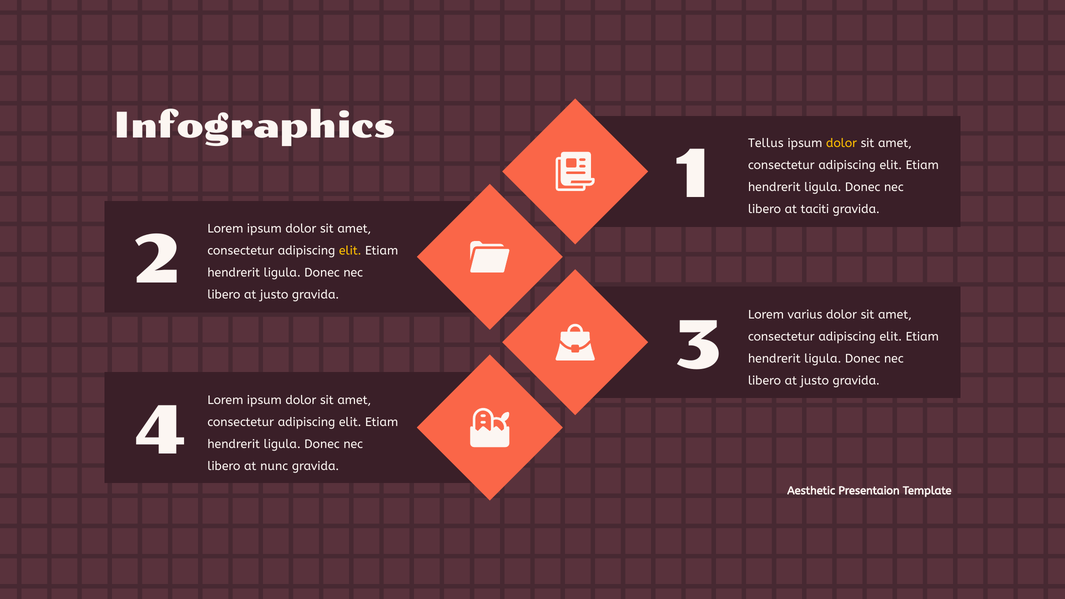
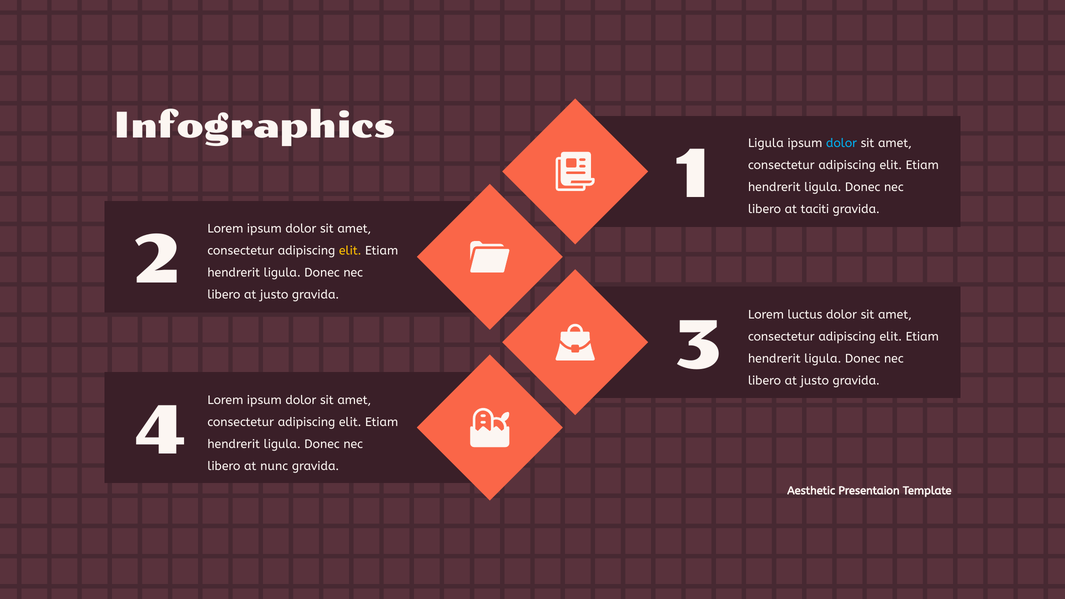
Tellus at (766, 143): Tellus -> Ligula
dolor at (842, 143) colour: yellow -> light blue
varius: varius -> luctus
